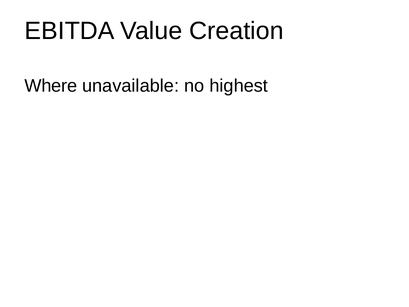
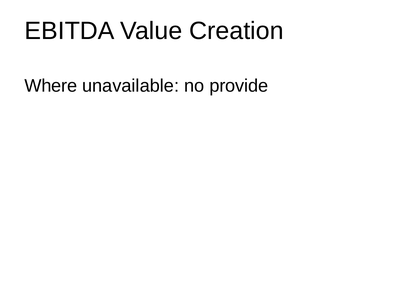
highest: highest -> provide
